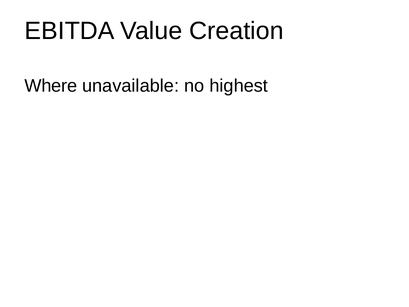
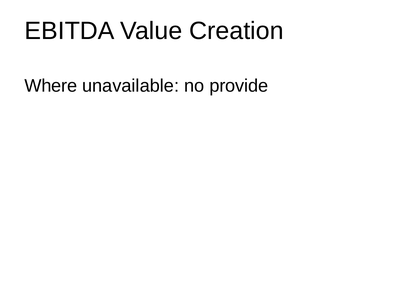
highest: highest -> provide
